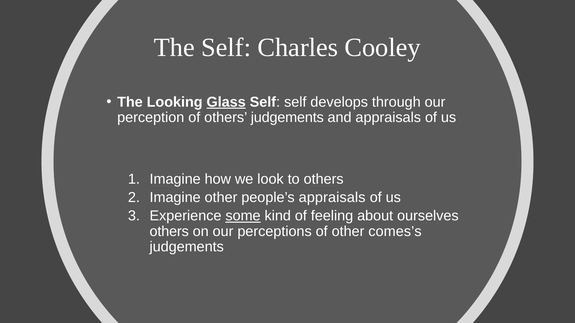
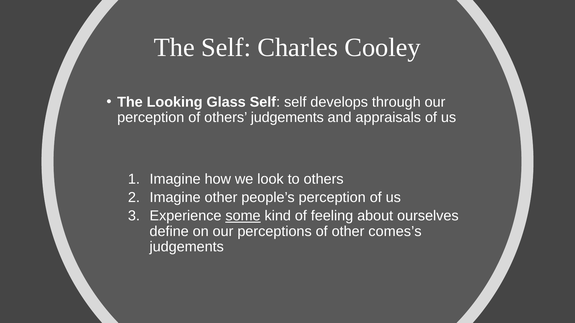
Glass underline: present -> none
people’s appraisals: appraisals -> perception
others at (169, 232): others -> define
